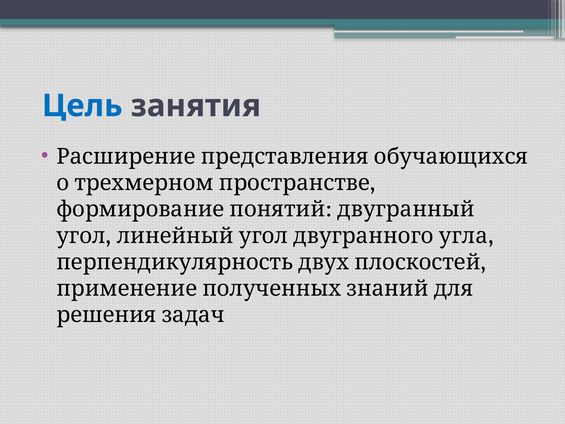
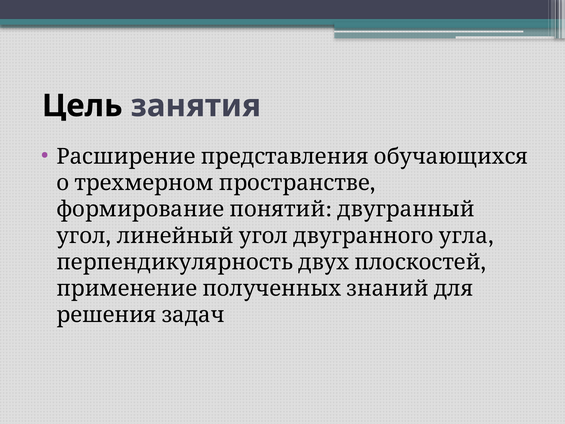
Цель colour: blue -> black
